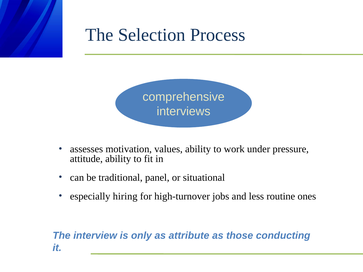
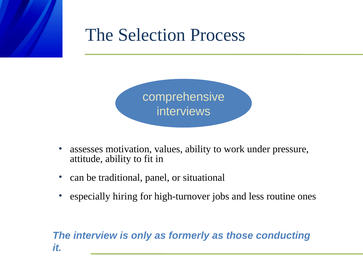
attribute: attribute -> formerly
